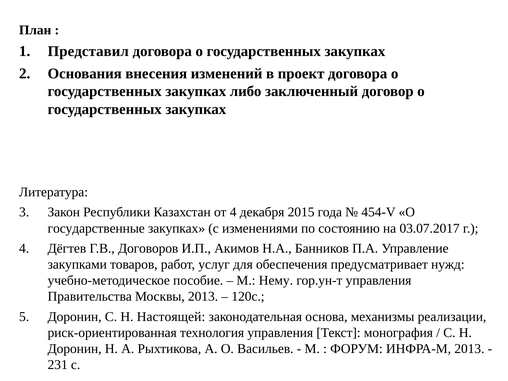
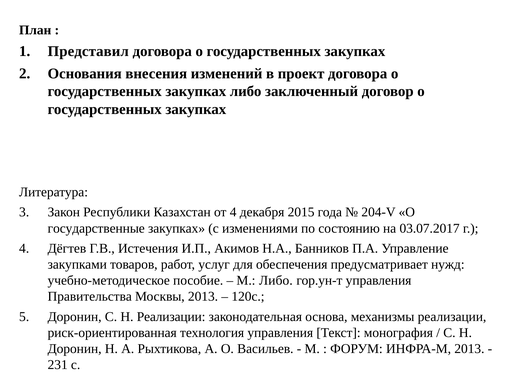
454-V: 454-V -> 204-V
Договоров: Договоров -> Истечения
М Нему: Нему -> Либо
Н Настоящей: Настоящей -> Реализации
